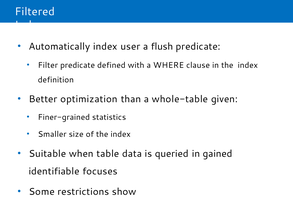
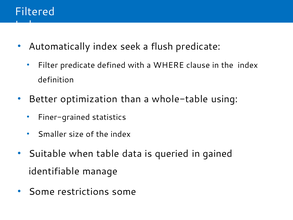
user: user -> seek
given: given -> using
focuses: focuses -> manage
restrictions show: show -> some
